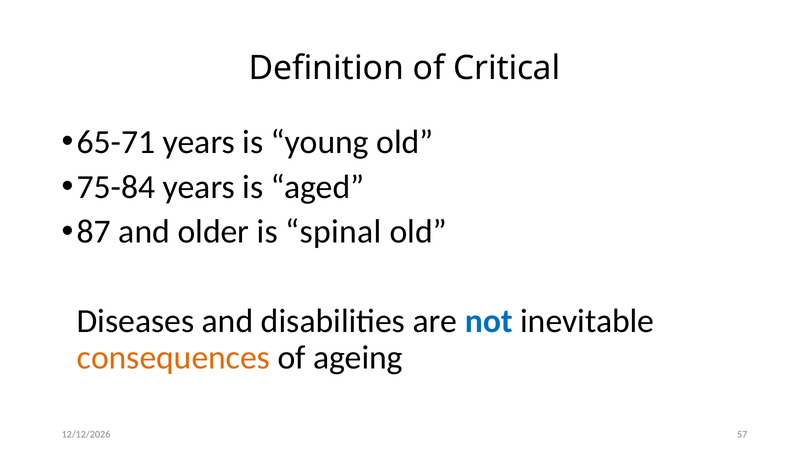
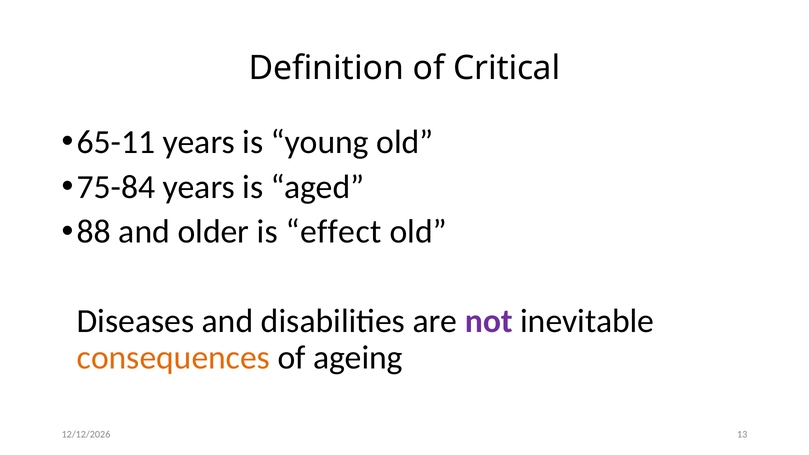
65-71: 65-71 -> 65-11
87: 87 -> 88
spinal: spinal -> effect
not colour: blue -> purple
57: 57 -> 13
